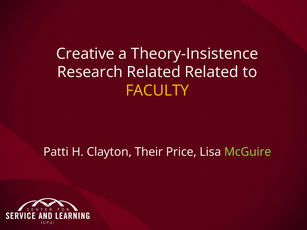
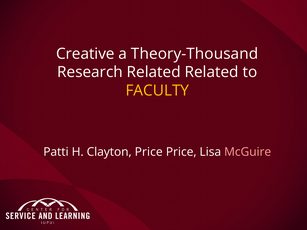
Theory-Insistence: Theory-Insistence -> Theory-Thousand
Clayton Their: Their -> Price
McGuire colour: light green -> pink
